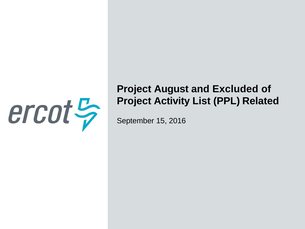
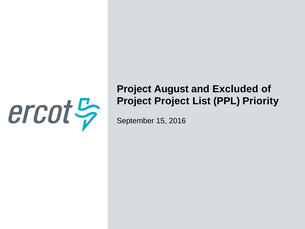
Project Activity: Activity -> Project
Related: Related -> Priority
